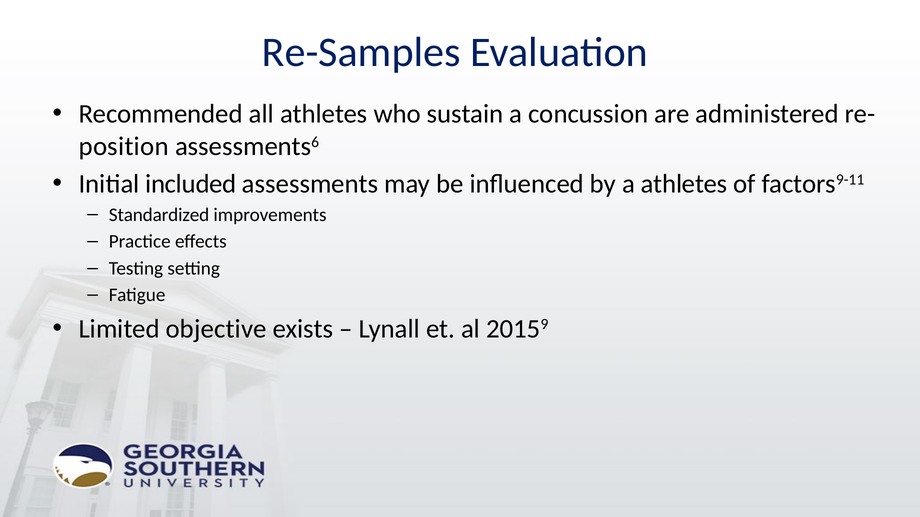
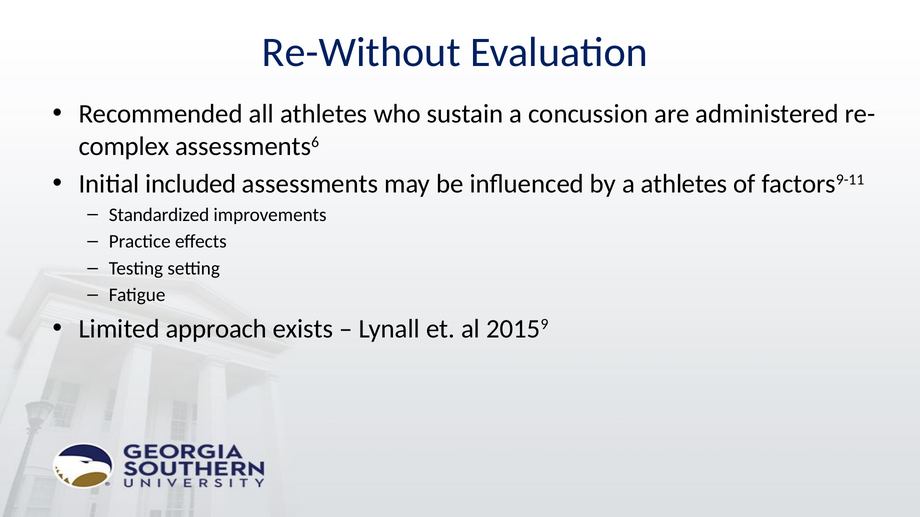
Re-Samples: Re-Samples -> Re-Without
position: position -> complex
objective: objective -> approach
